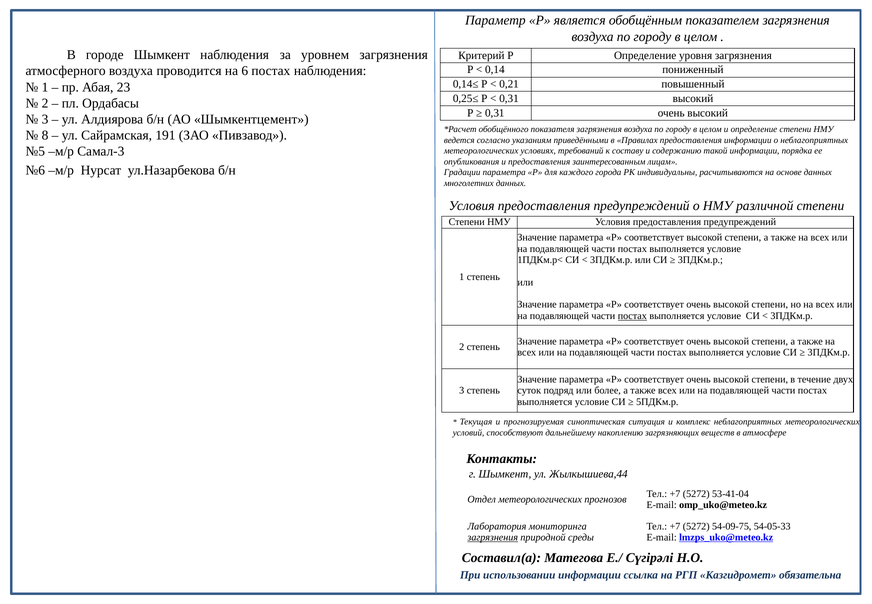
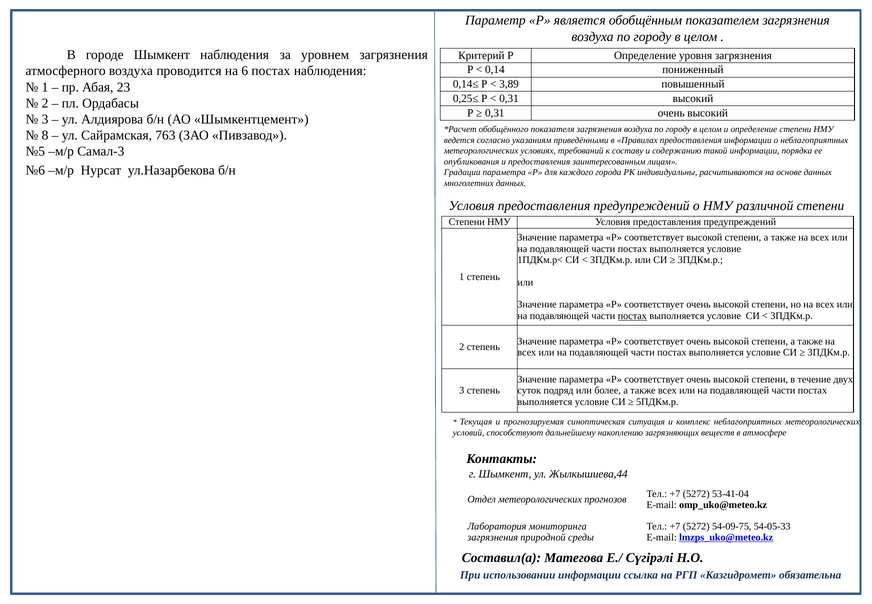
0,21: 0,21 -> 3,89
191: 191 -> 763
загрязнения at (493, 537) underline: present -> none
